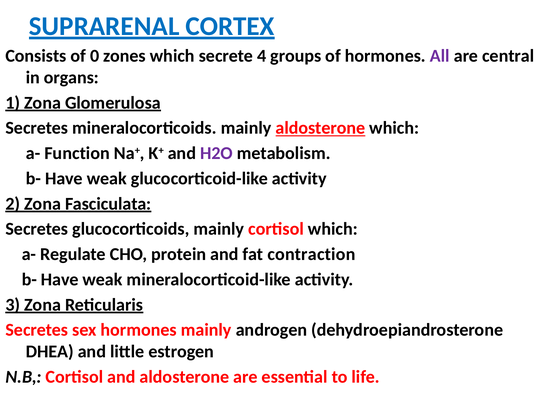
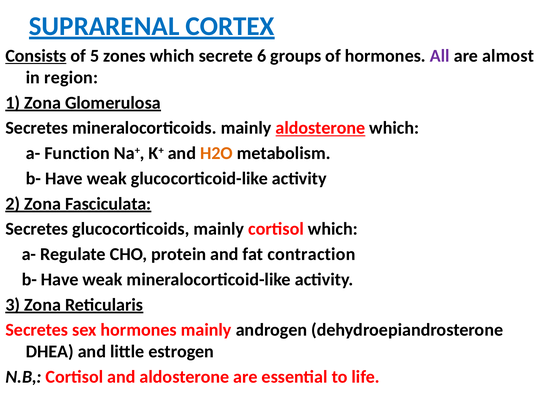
Consists underline: none -> present
0: 0 -> 5
4: 4 -> 6
central: central -> almost
organs: organs -> region
H2O colour: purple -> orange
